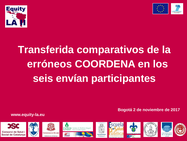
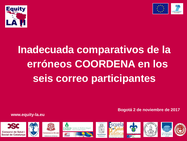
Transferida: Transferida -> Inadecuada
envían: envían -> correo
